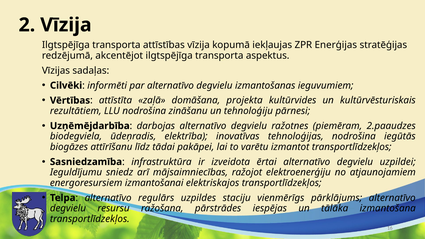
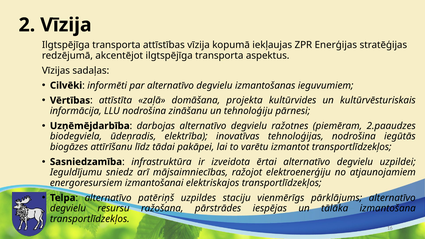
rezultātiem: rezultātiem -> informācija
regulārs: regulārs -> patēriņš
